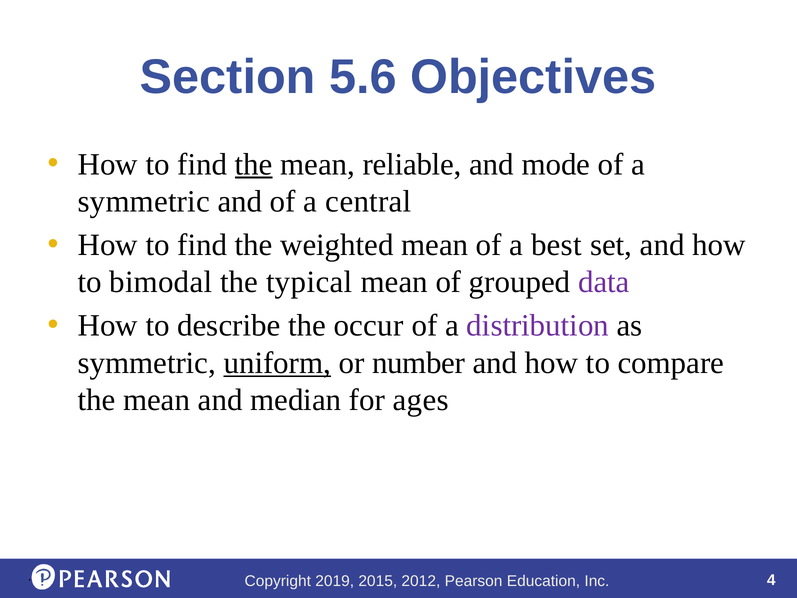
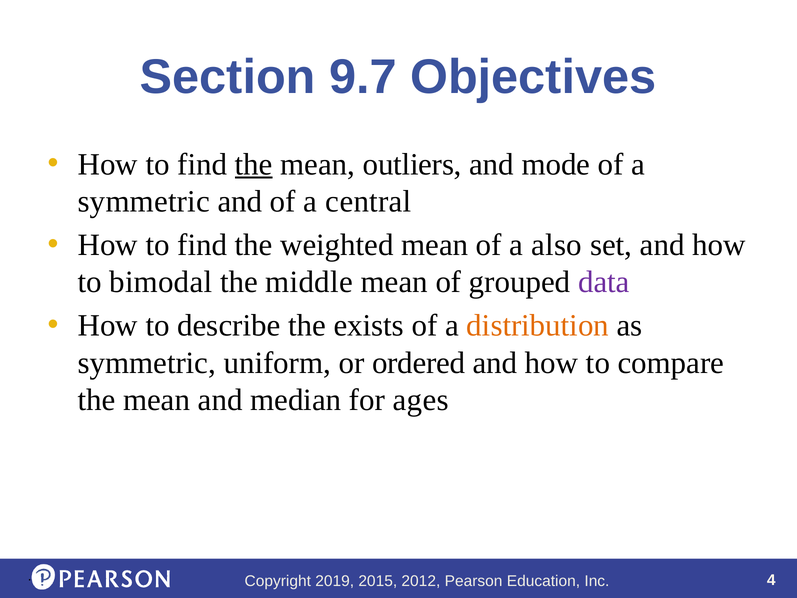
5.6: 5.6 -> 9.7
reliable: reliable -> outliers
best: best -> also
typical: typical -> middle
occur: occur -> exists
distribution colour: purple -> orange
uniform underline: present -> none
number: number -> ordered
